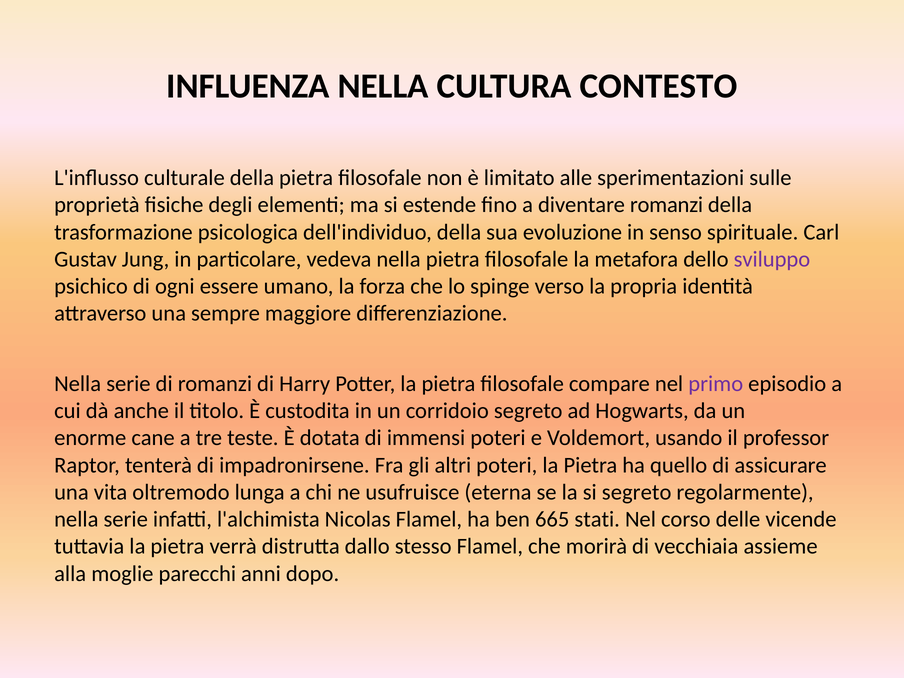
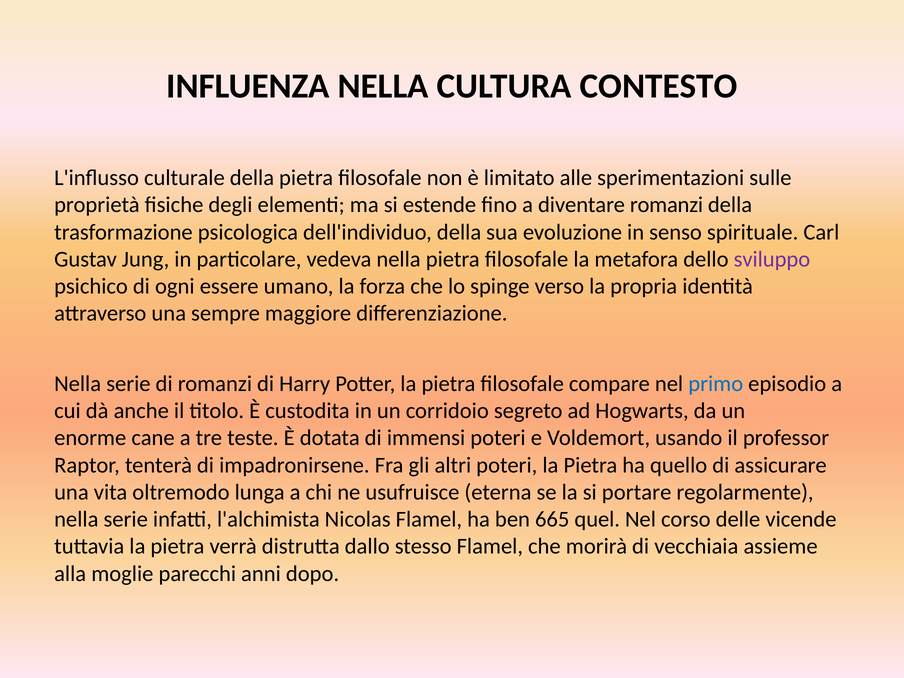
primo colour: purple -> blue
si segreto: segreto -> portare
stati: stati -> quel
